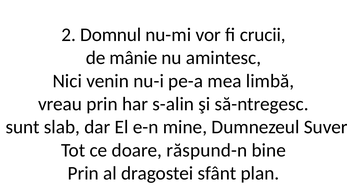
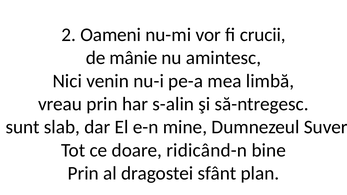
Domnul: Domnul -> Oameni
răspund-n: răspund-n -> ridicând-n
